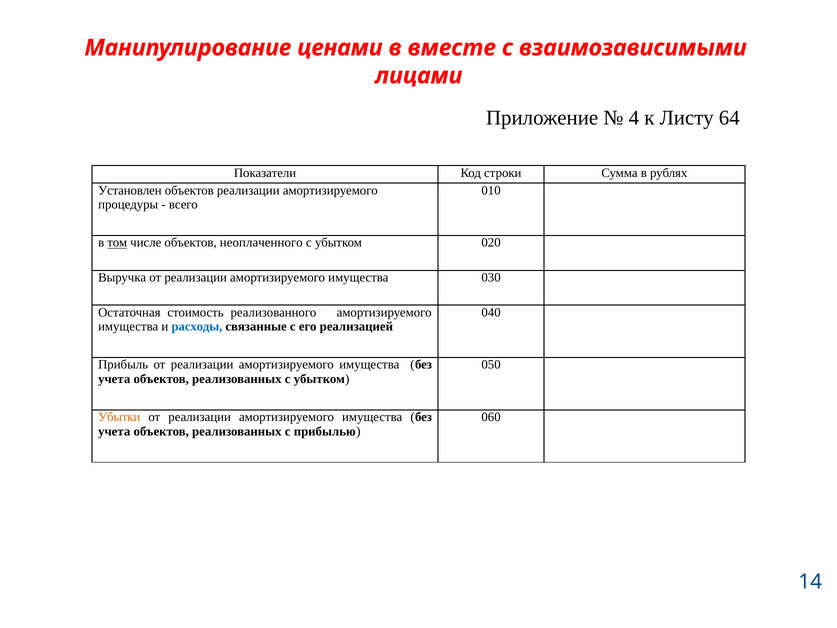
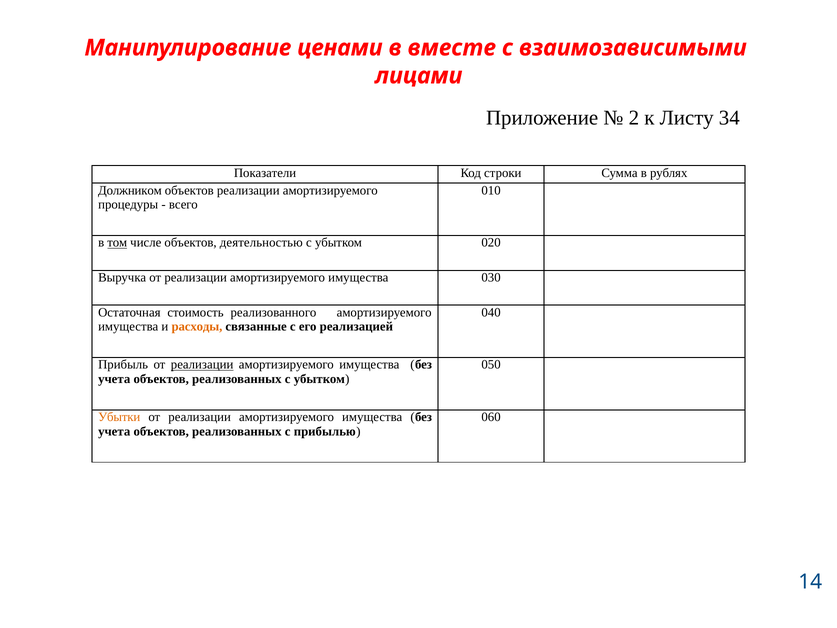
4: 4 -> 2
64: 64 -> 34
Установлен: Установлен -> Должником
неоплаченного: неоплаченного -> деятельностью
расходы colour: blue -> orange
реализации at (202, 365) underline: none -> present
